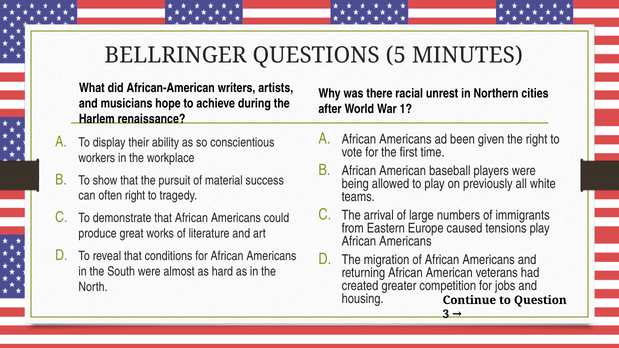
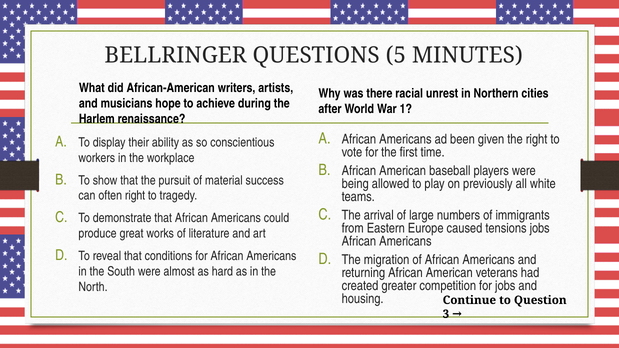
tensions play: play -> jobs
